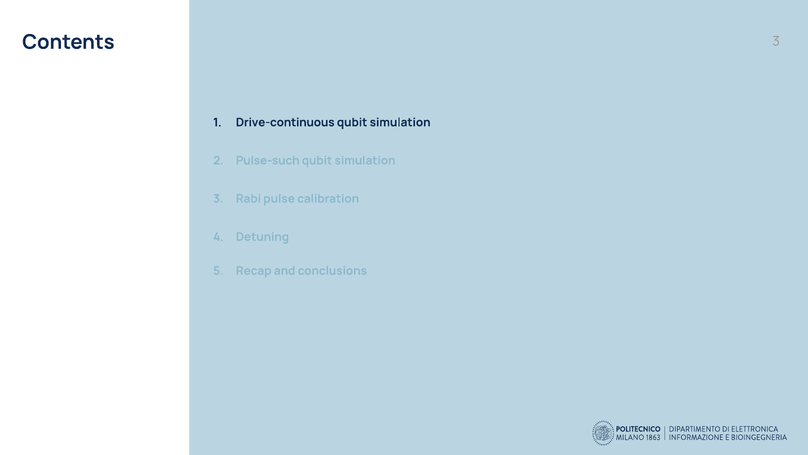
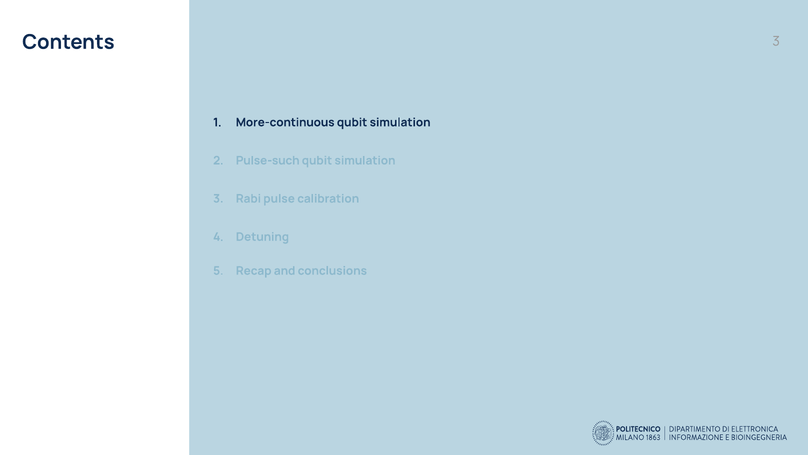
Drive-continuous: Drive-continuous -> More-continuous
